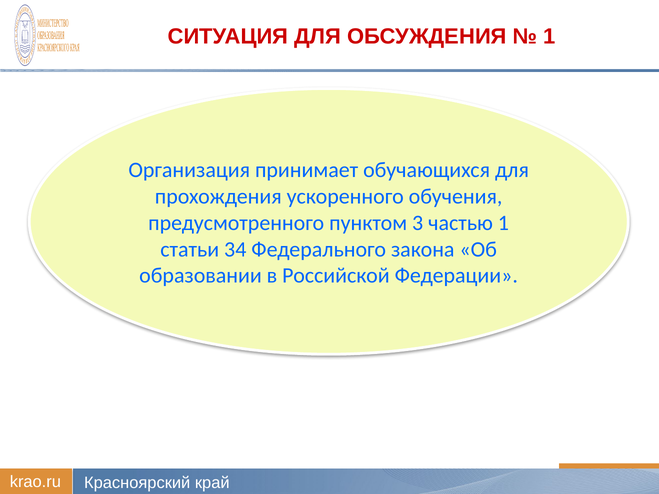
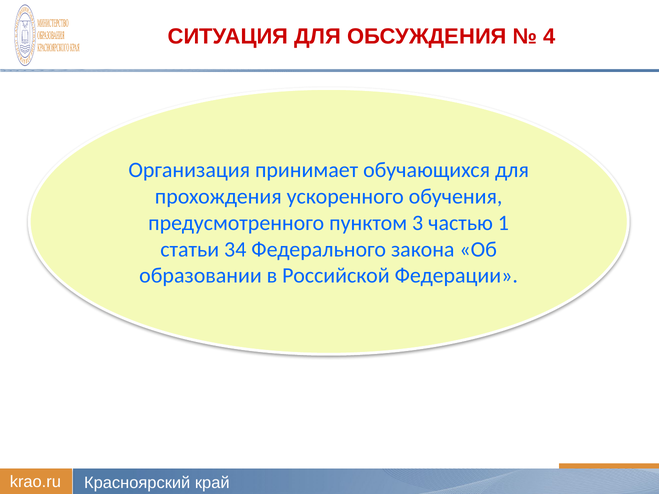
1 at (549, 37): 1 -> 4
